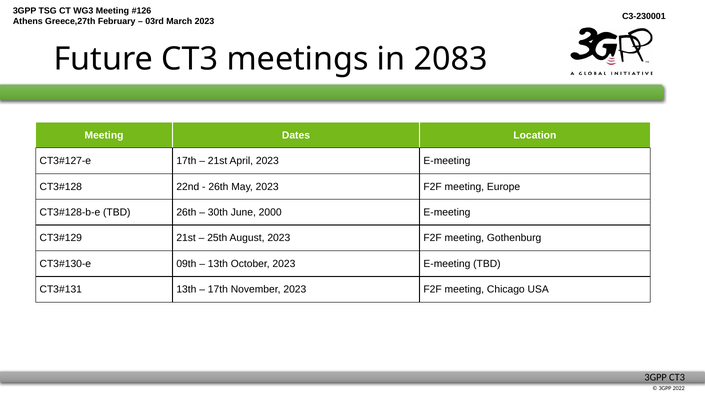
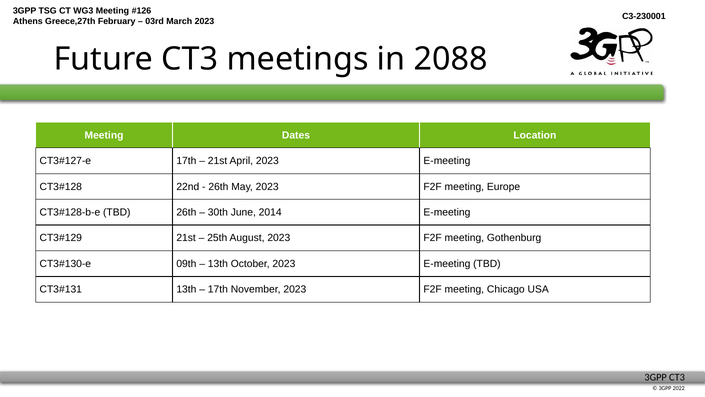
2083: 2083 -> 2088
2000: 2000 -> 2014
